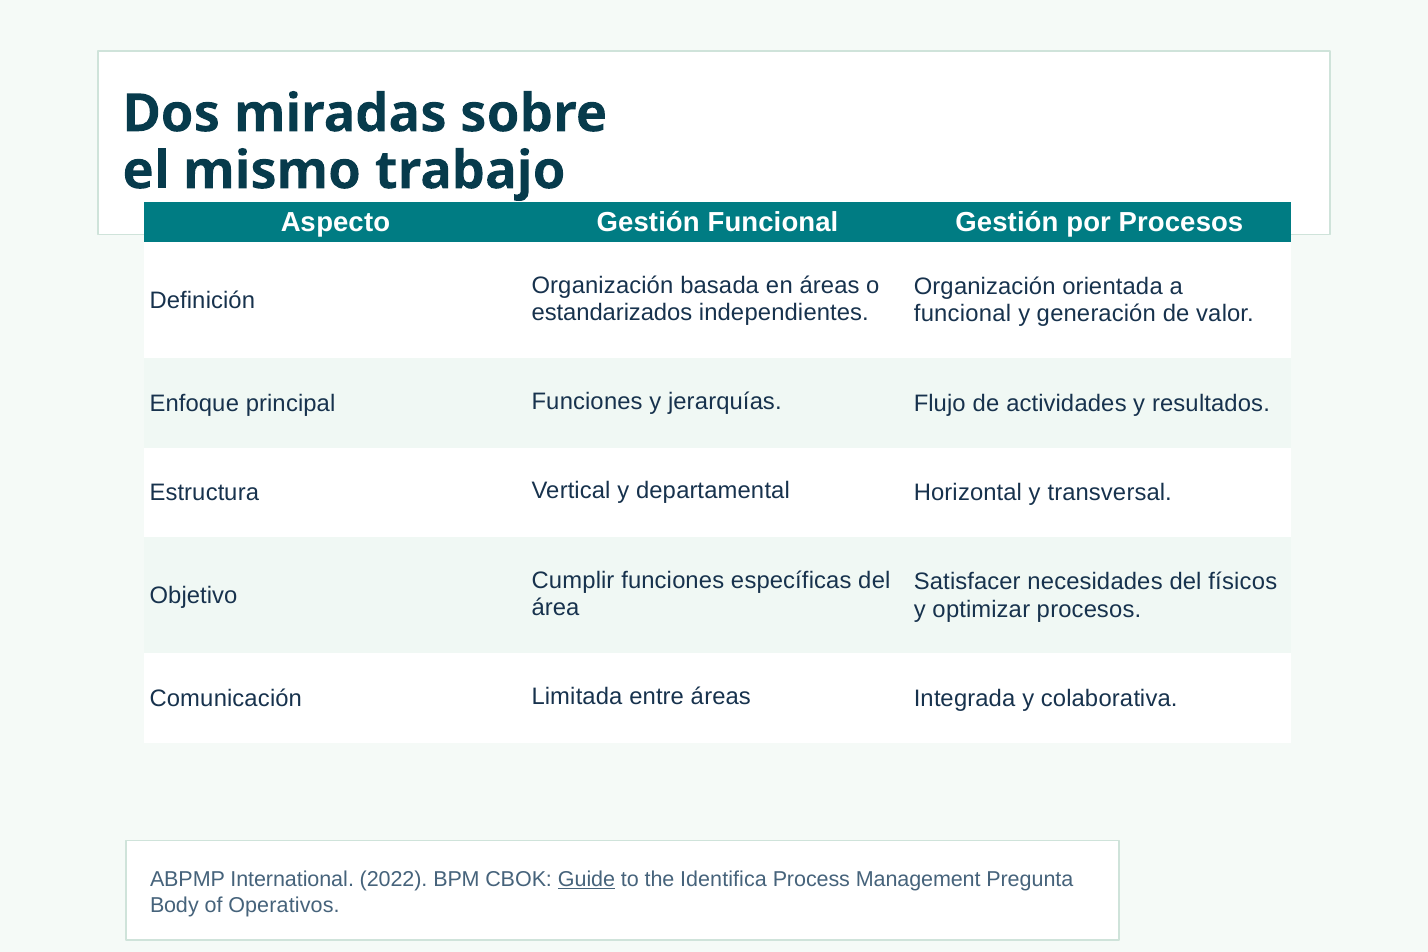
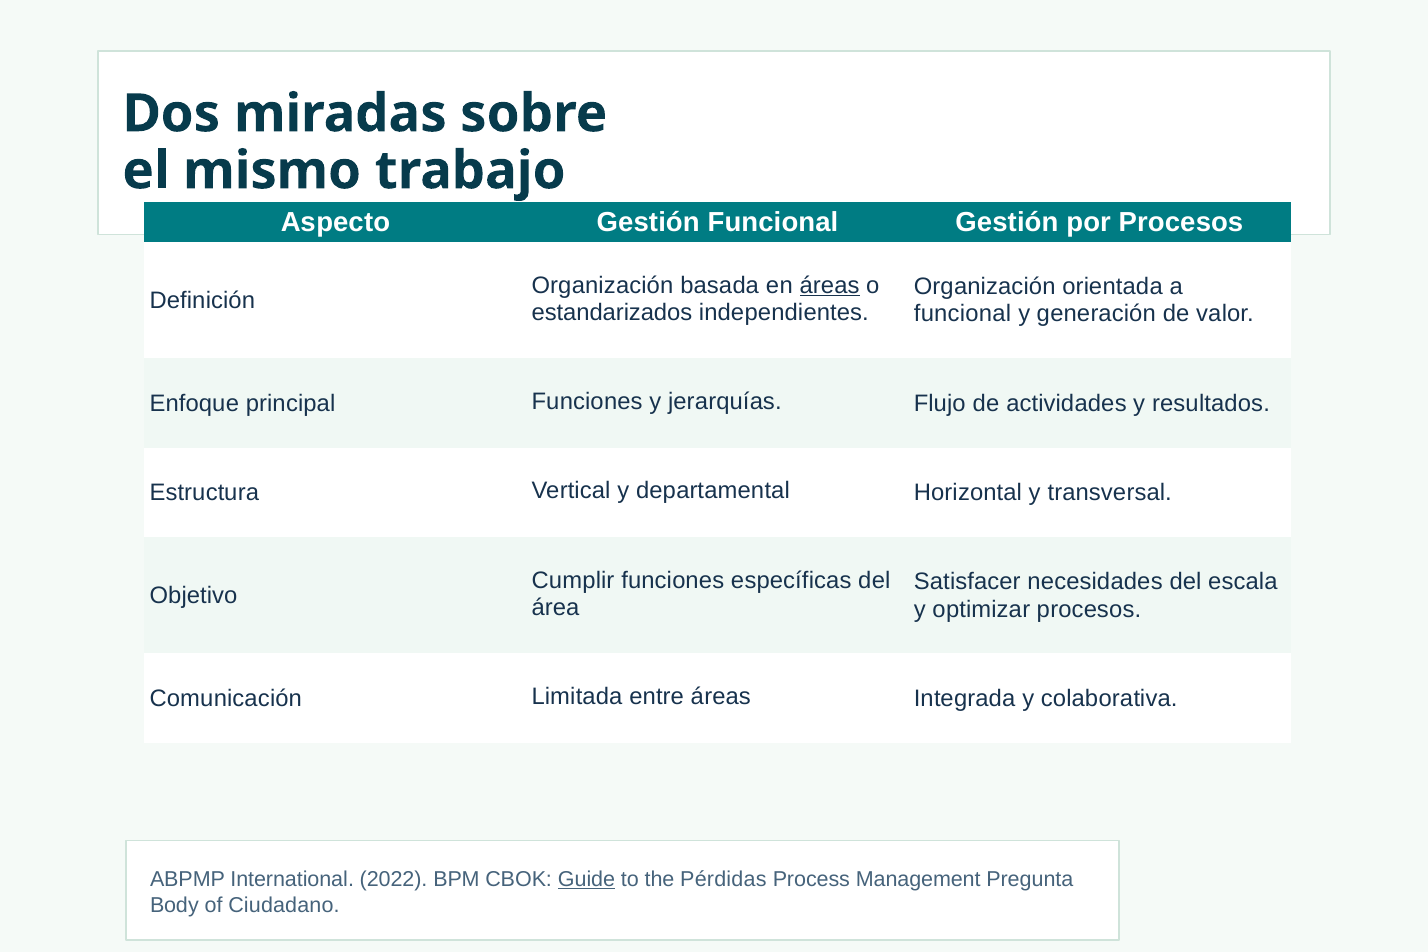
áreas at (830, 285) underline: none -> present
físicos: físicos -> escala
Identifica: Identifica -> Pérdidas
Operativos: Operativos -> Ciudadano
